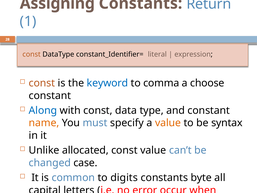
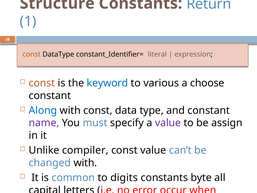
Assigning: Assigning -> Structure
comma: comma -> various
name colour: orange -> purple
value at (168, 123) colour: orange -> purple
syntax: syntax -> assign
allocated: allocated -> compiler
changed case: case -> with
